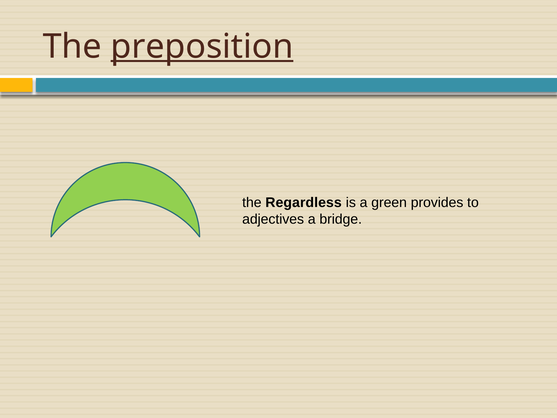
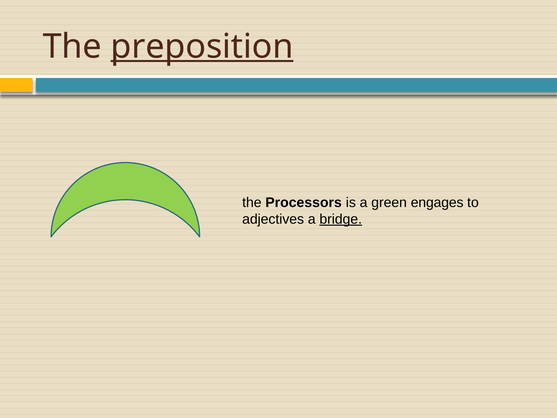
Regardless: Regardless -> Processors
provides: provides -> engages
bridge underline: none -> present
